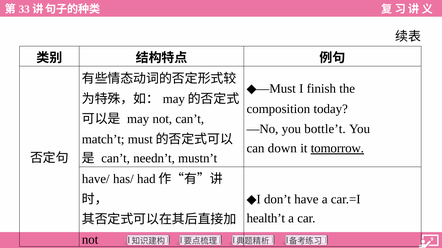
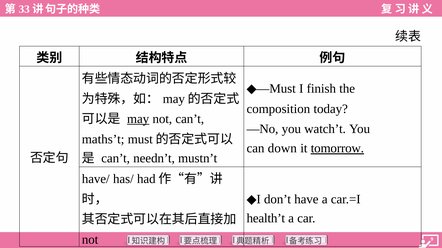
may at (138, 119) underline: none -> present
bottle’t: bottle’t -> watch’t
match’t: match’t -> maths’t
